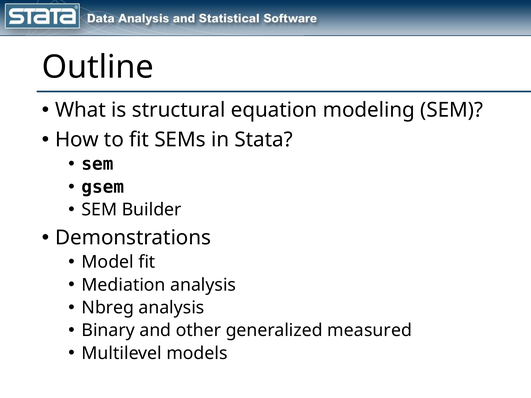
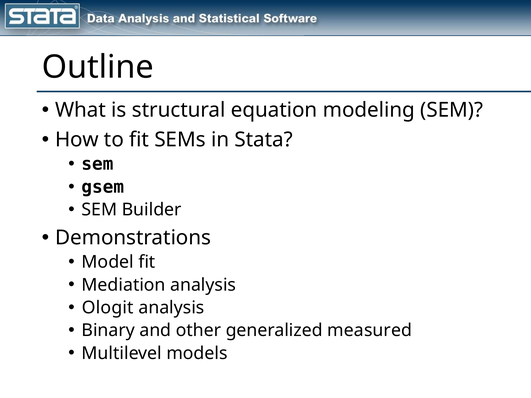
Nbreg: Nbreg -> Ologit
